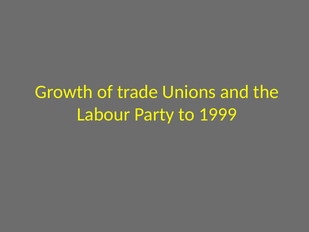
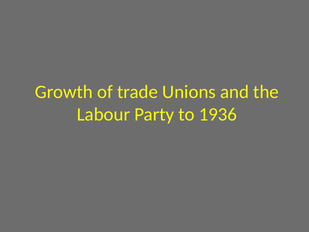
1999: 1999 -> 1936
